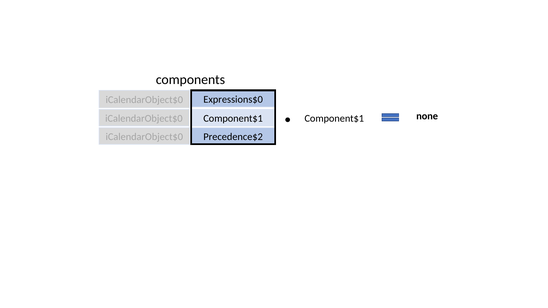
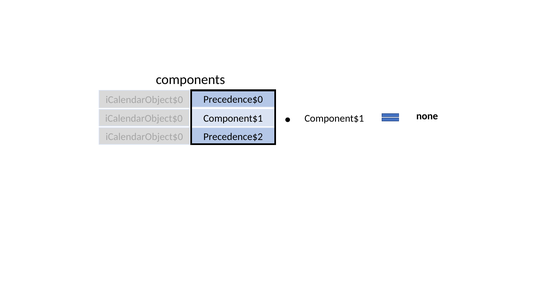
Expressions$0: Expressions$0 -> Precedence$0
